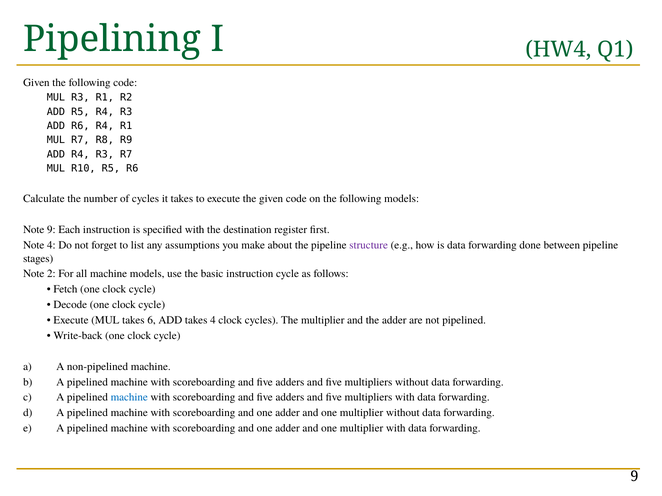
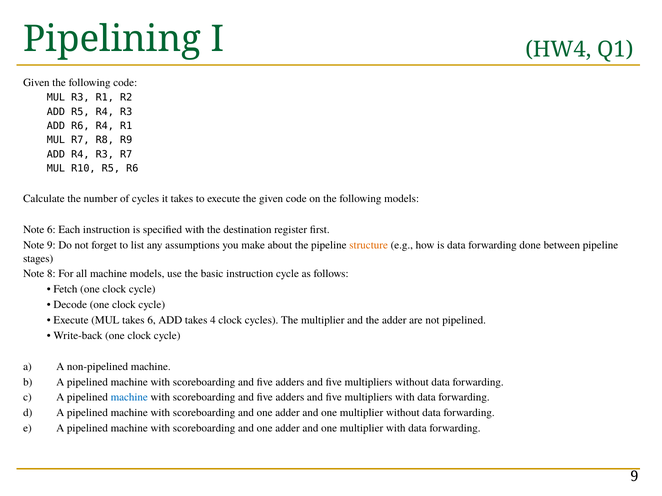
Note 9: 9 -> 6
Note 4: 4 -> 9
structure colour: purple -> orange
2: 2 -> 8
